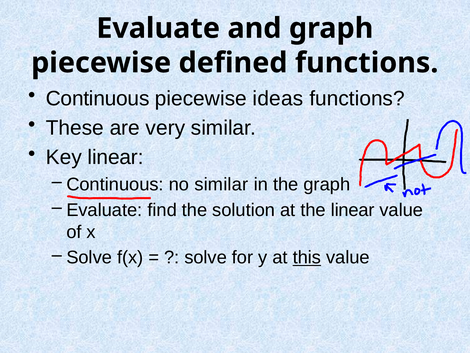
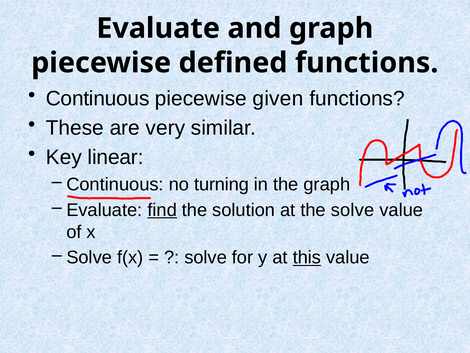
ideas: ideas -> given
no similar: similar -> turning
find underline: none -> present
the linear: linear -> solve
